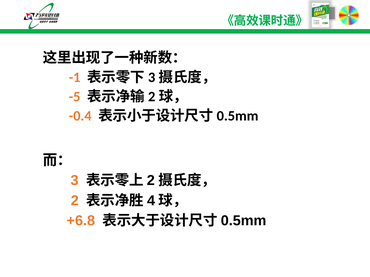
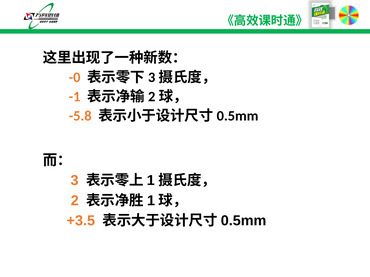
-1: -1 -> -0
-5: -5 -> -1
-0.4: -0.4 -> -5.8
2 at (151, 181): 2 -> 1
4 at (151, 201): 4 -> 1
+6.8: +6.8 -> +3.5
